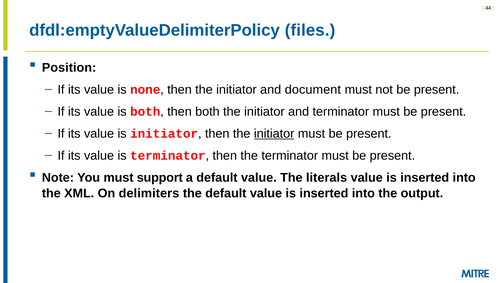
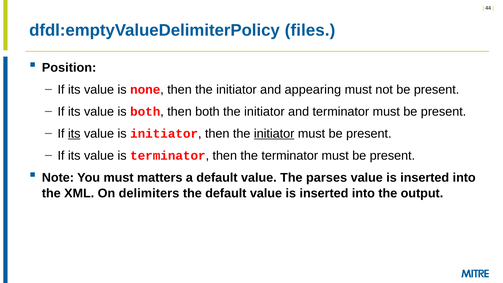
document: document -> appearing
its at (74, 134) underline: none -> present
support: support -> matters
literals: literals -> parses
